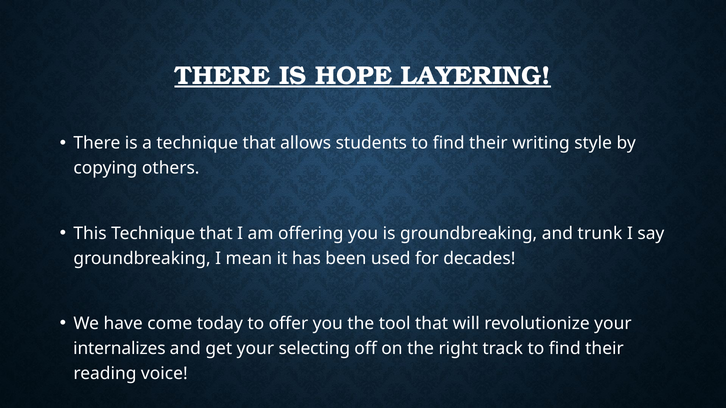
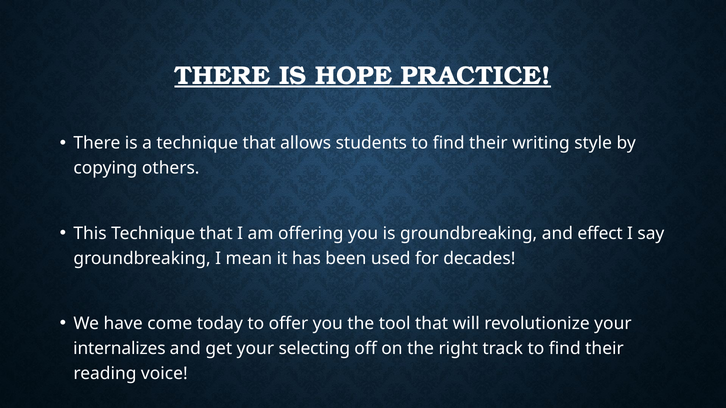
LAYERING: LAYERING -> PRACTICE
trunk: trunk -> effect
